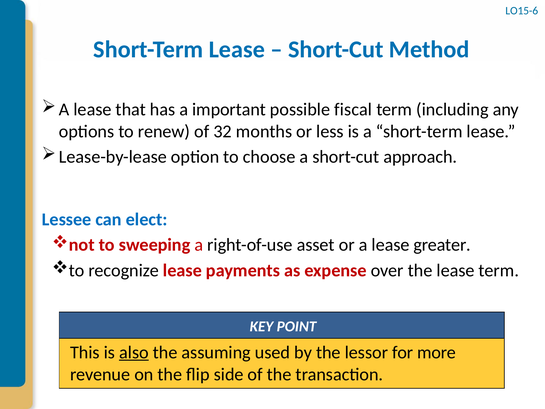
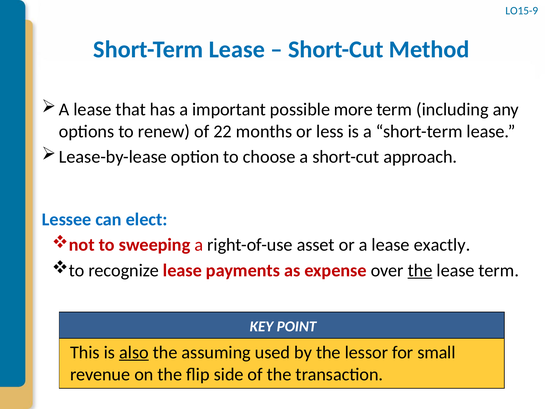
LO15-6: LO15-6 -> LO15-9
fiscal: fiscal -> more
32: 32 -> 22
greater: greater -> exactly
the at (420, 270) underline: none -> present
more: more -> small
